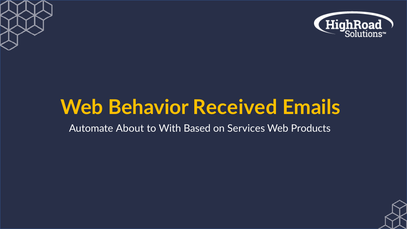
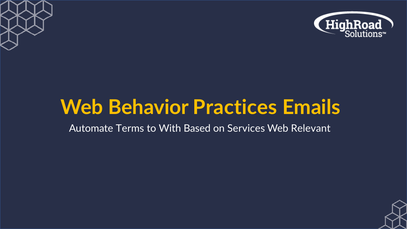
Received: Received -> Practices
About: About -> Terms
Products: Products -> Relevant
